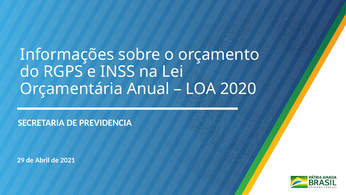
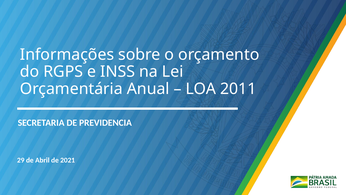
2020: 2020 -> 2011
